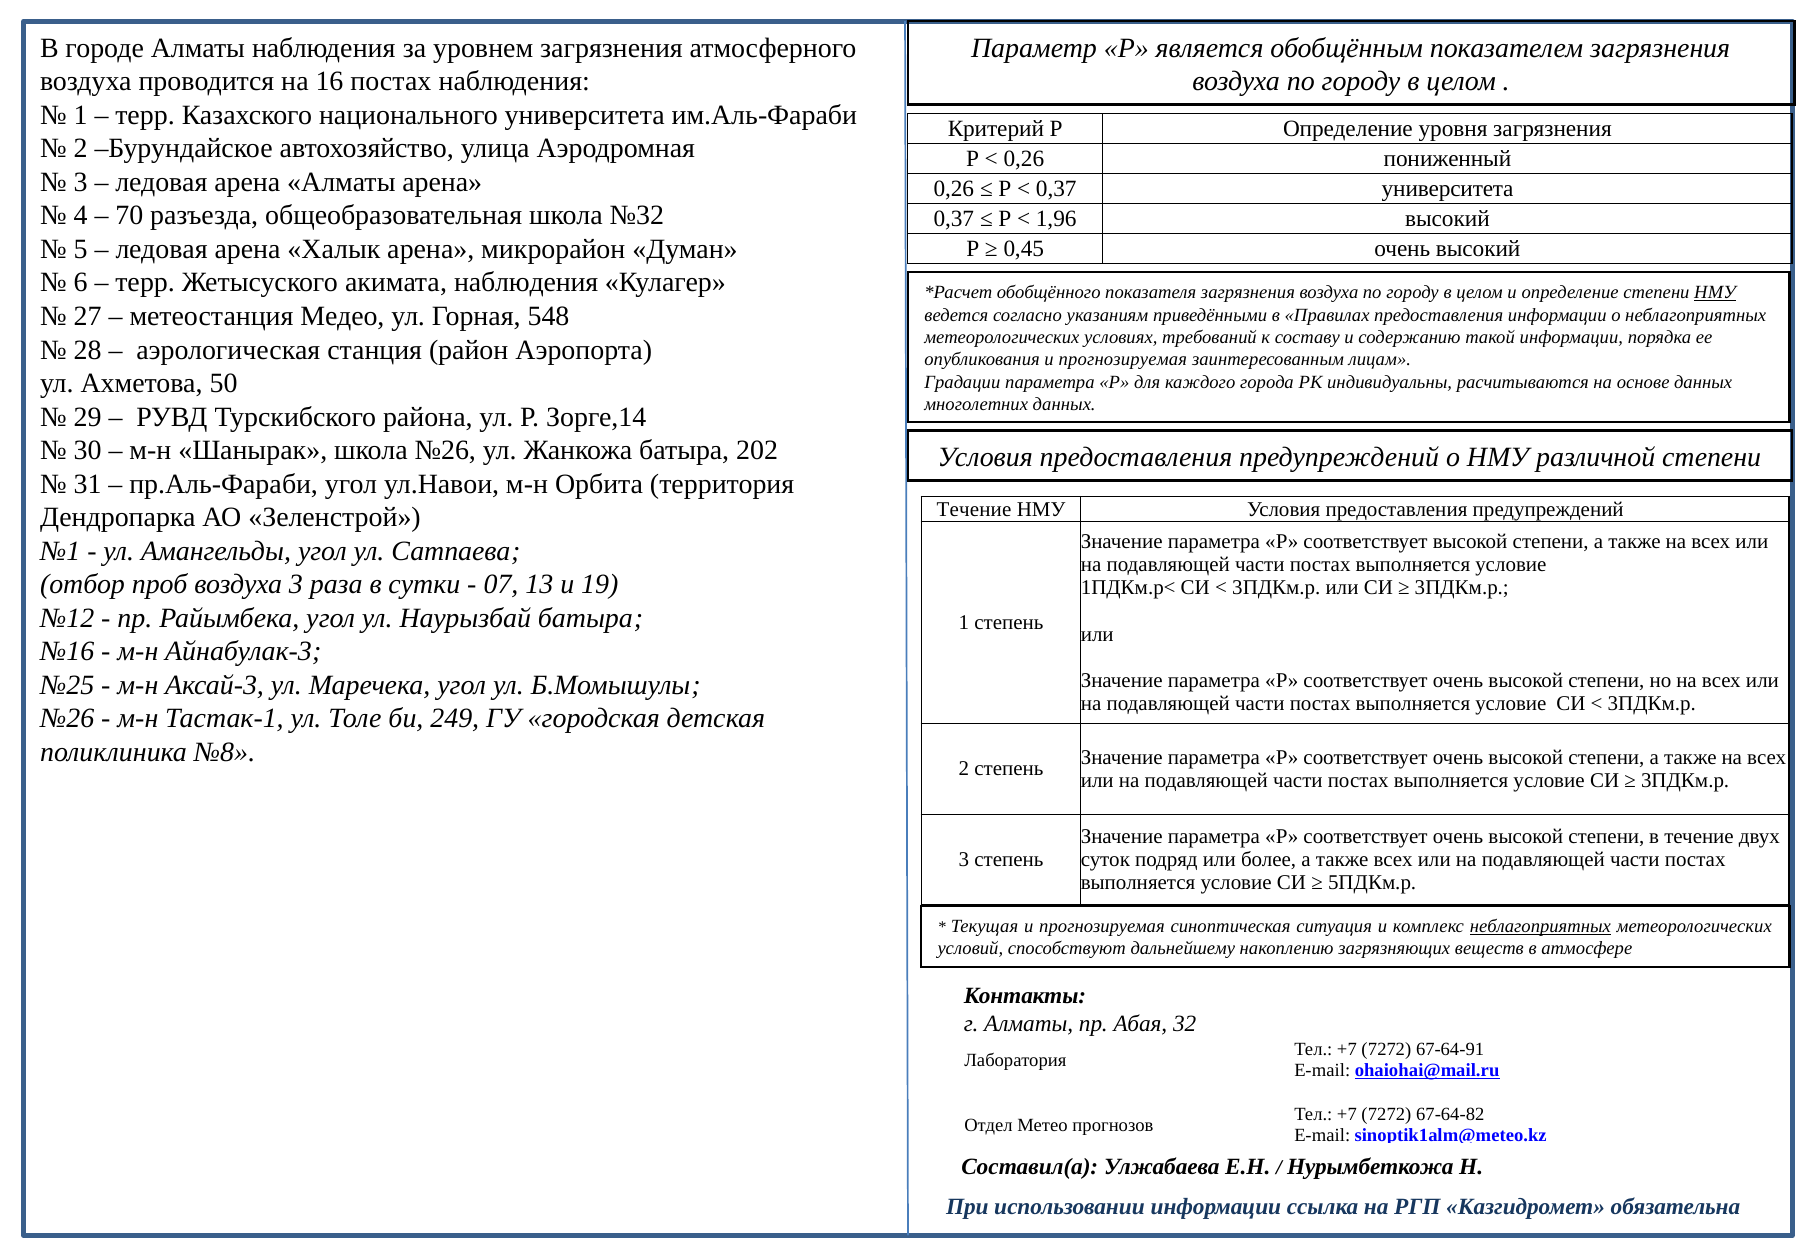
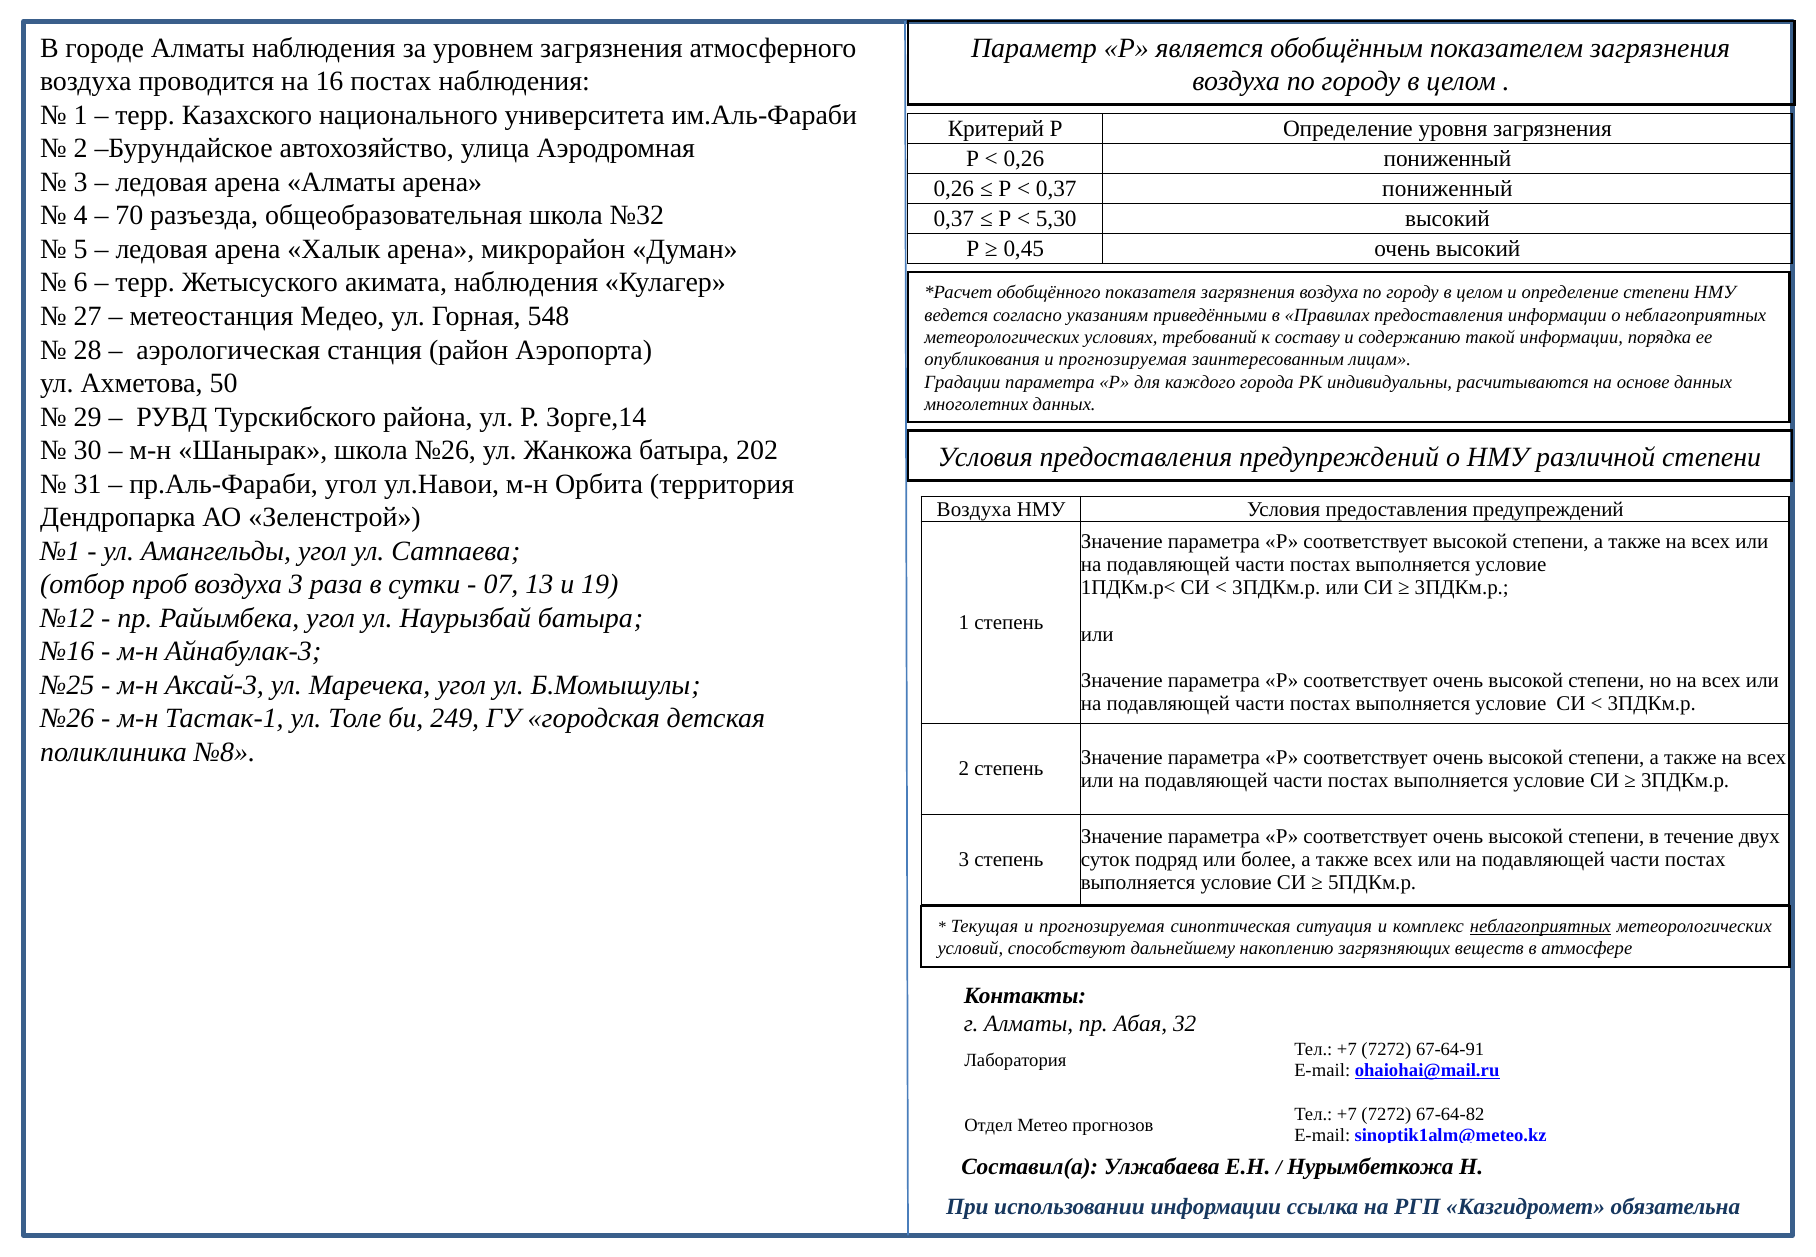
0,37 университета: университета -> пониженный
1,96: 1,96 -> 5,30
НМУ at (1715, 293) underline: present -> none
Течение at (974, 509): Течение -> Воздуха
